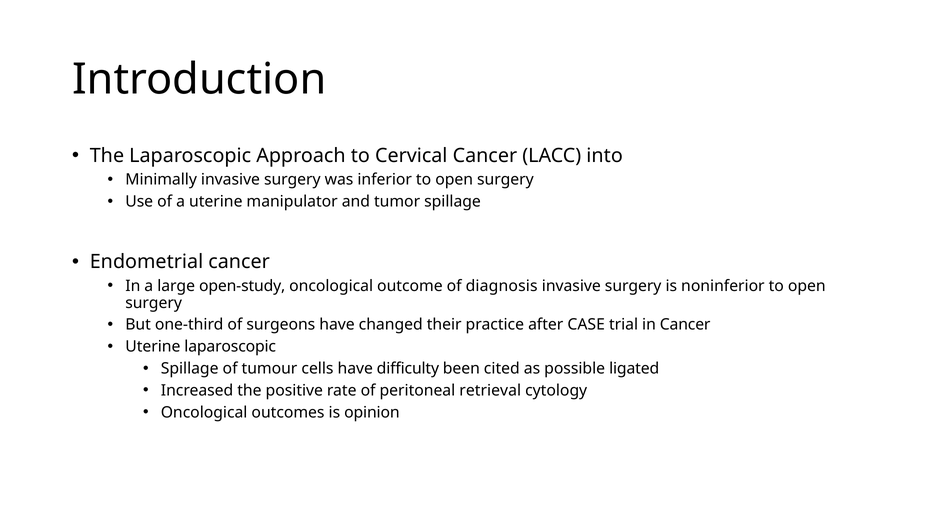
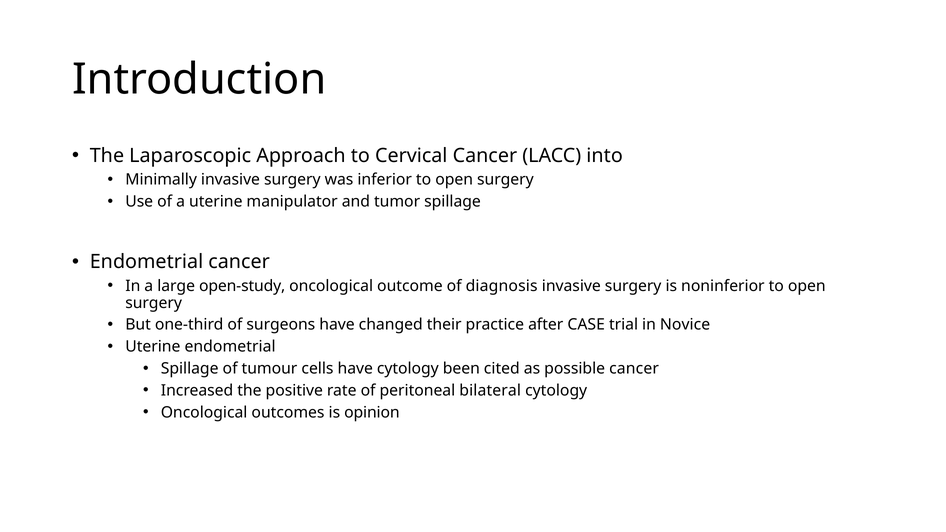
in Cancer: Cancer -> Novice
Uterine laparoscopic: laparoscopic -> endometrial
have difficulty: difficulty -> cytology
possible ligated: ligated -> cancer
retrieval: retrieval -> bilateral
